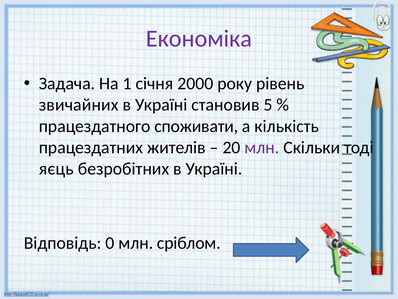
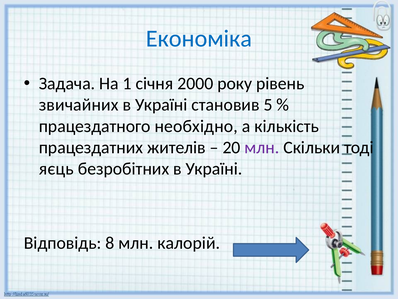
Економіка colour: purple -> blue
споживати: споживати -> необхідно
0: 0 -> 8
сріблом: сріблом -> калорій
